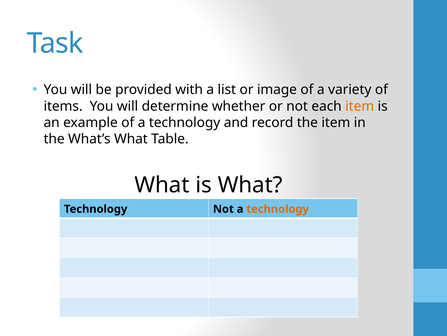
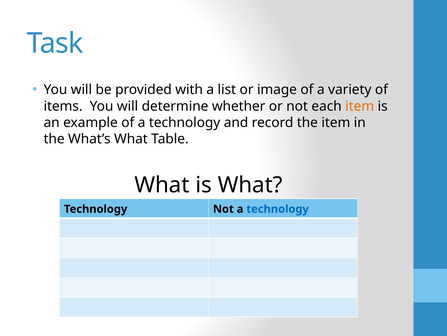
technology at (278, 209) colour: orange -> blue
